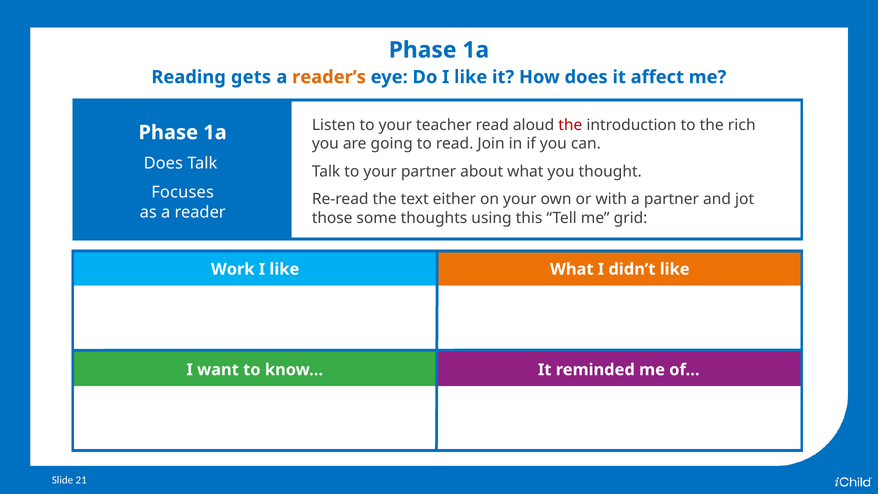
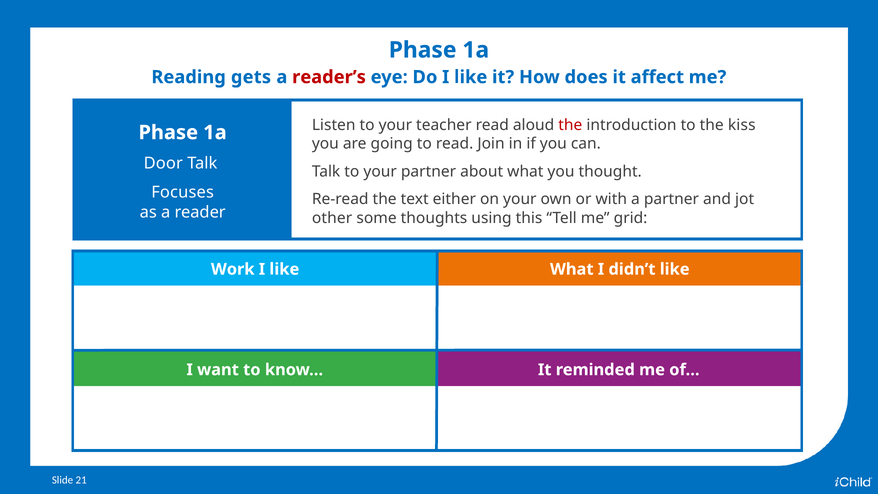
reader’s colour: orange -> red
rich: rich -> kiss
Does at (163, 163): Does -> Door
those: those -> other
